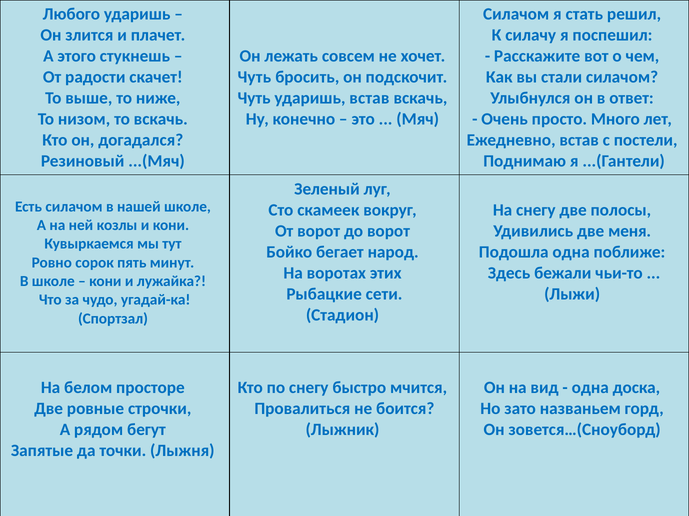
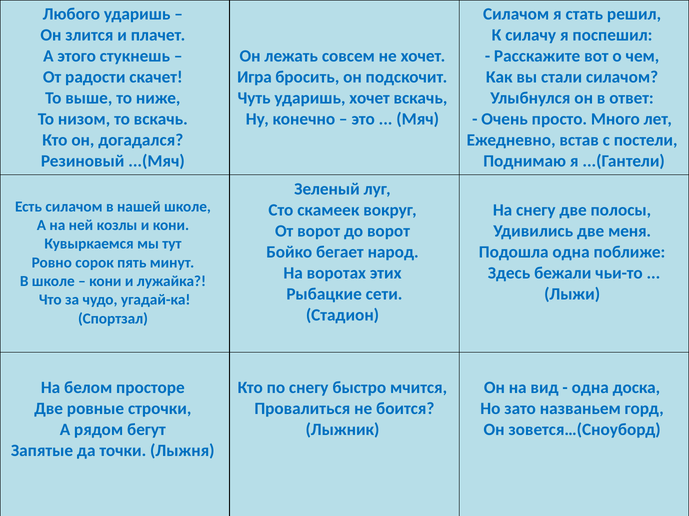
Чуть at (254, 77): Чуть -> Игра
ударишь встав: встав -> хочет
